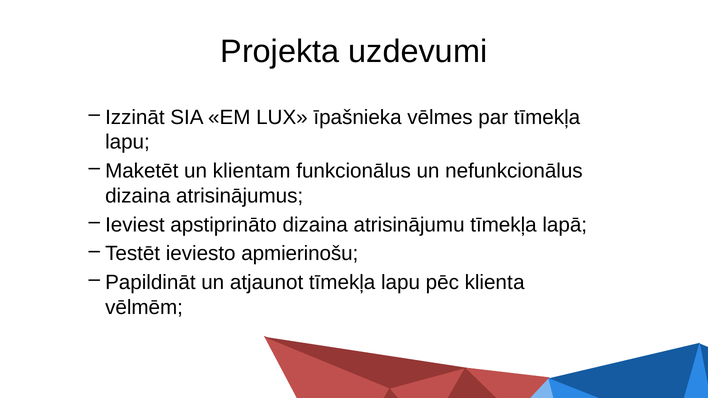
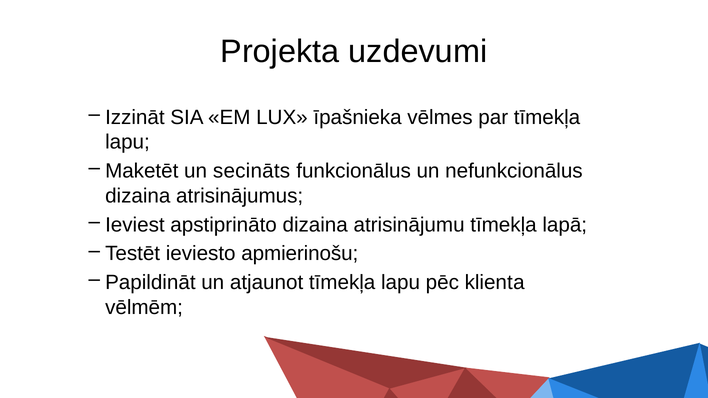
klientam: klientam -> secināts
